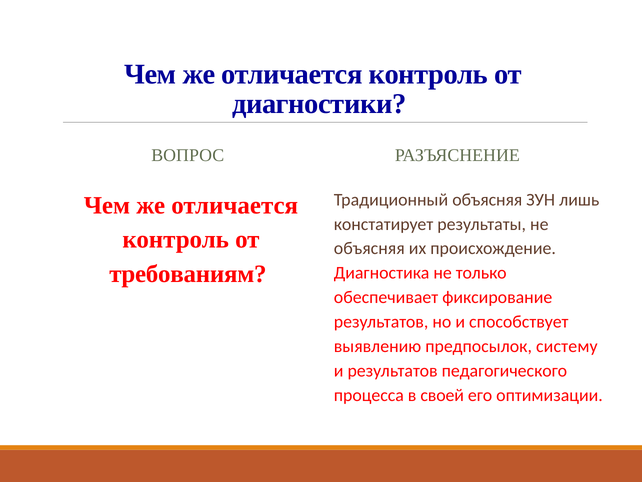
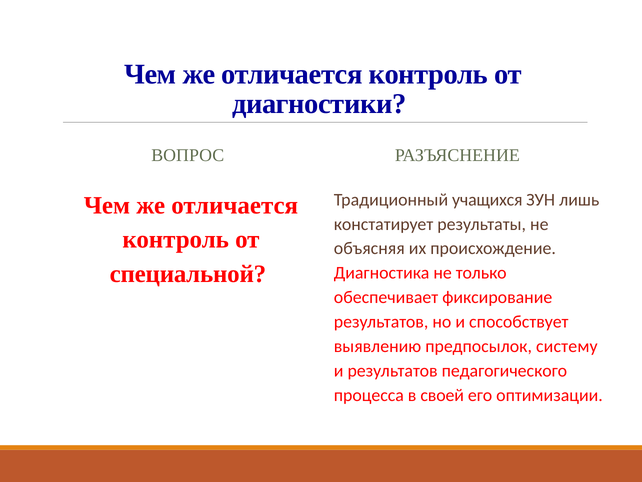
Традиционный объясняя: объясняя -> учащихся
требованиям: требованиям -> специальной
